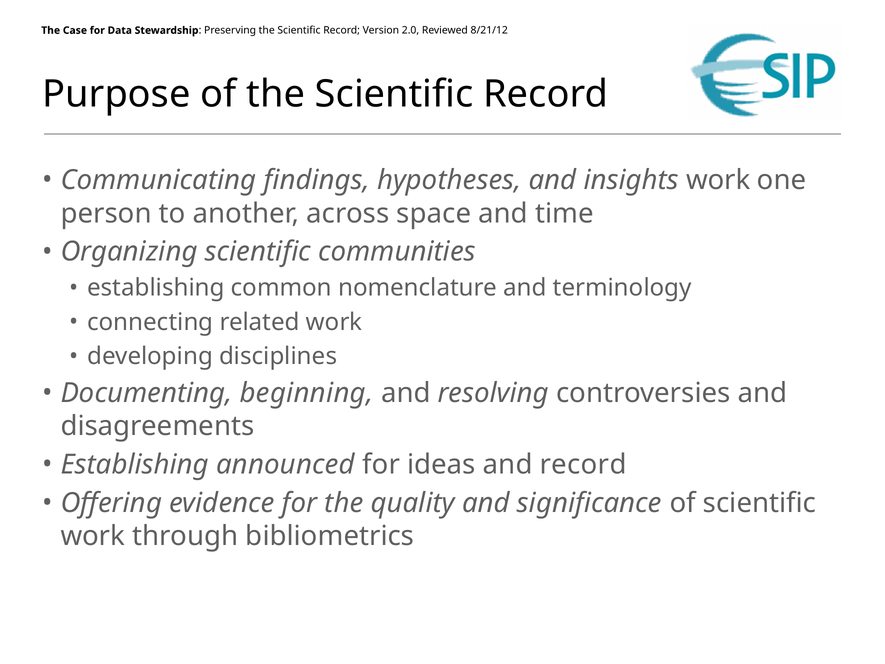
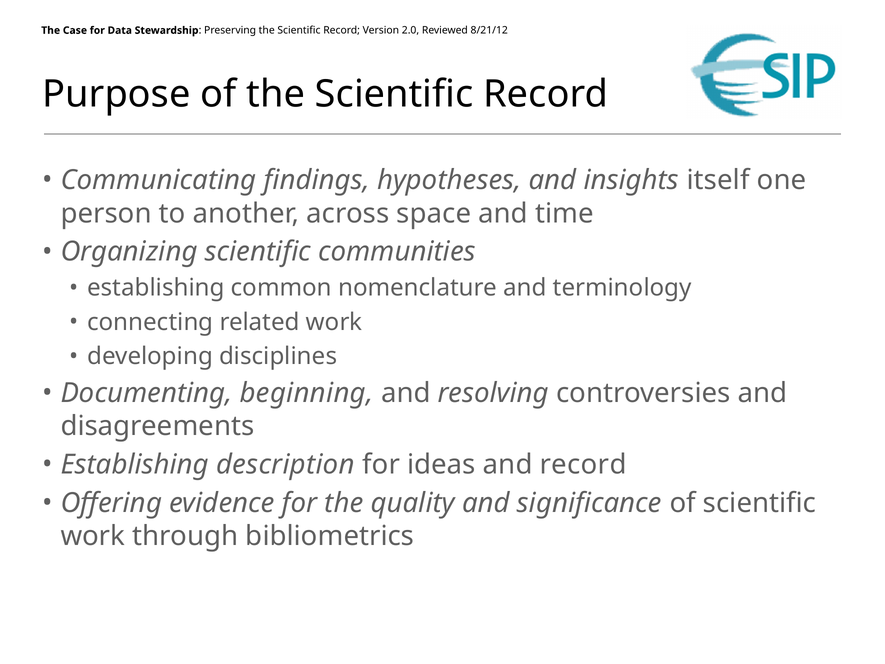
insights work: work -> itself
announced: announced -> description
